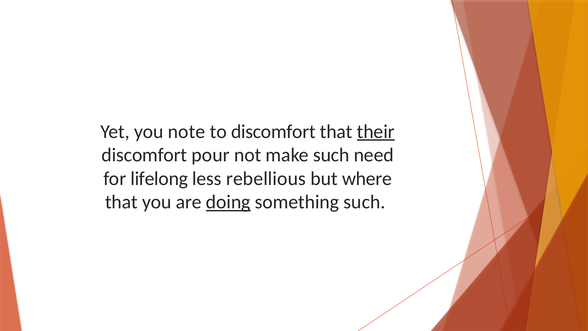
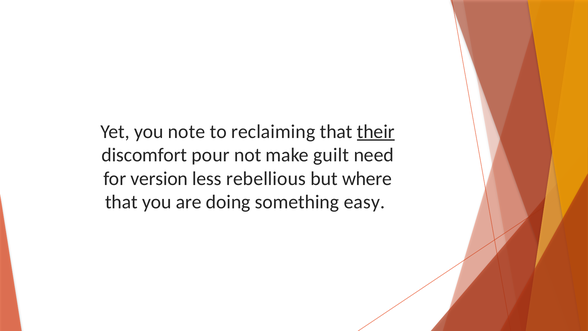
to discomfort: discomfort -> reclaiming
make such: such -> guilt
lifelong: lifelong -> version
doing underline: present -> none
something such: such -> easy
